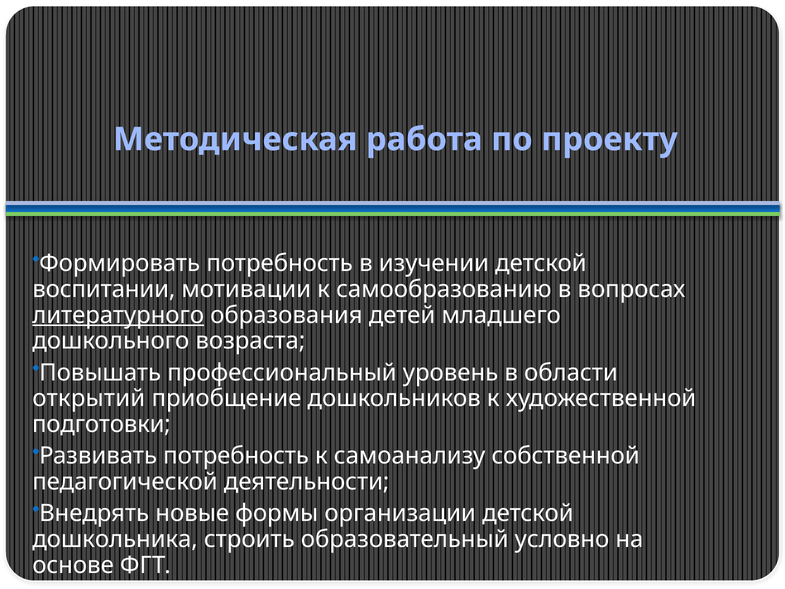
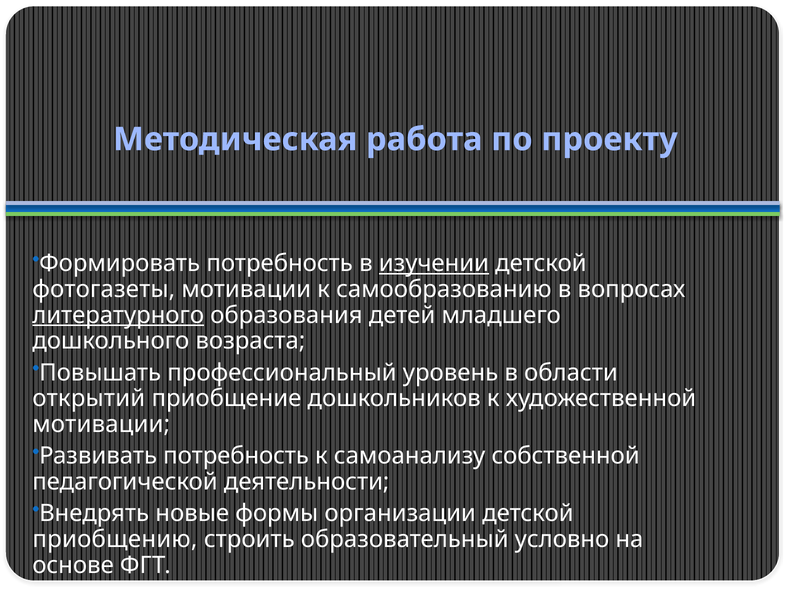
изучении underline: none -> present
воспитании: воспитании -> фотогазеты
подготовки at (101, 424): подготовки -> мотивации
дошкольника: дошкольника -> приобщению
